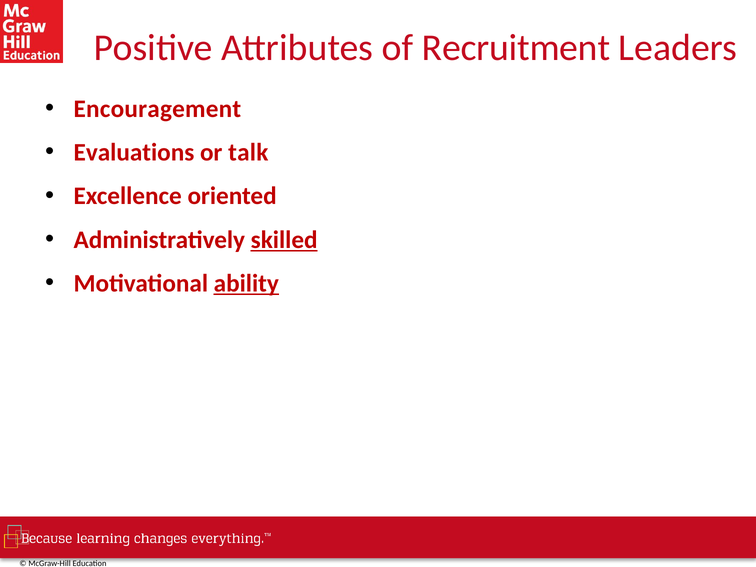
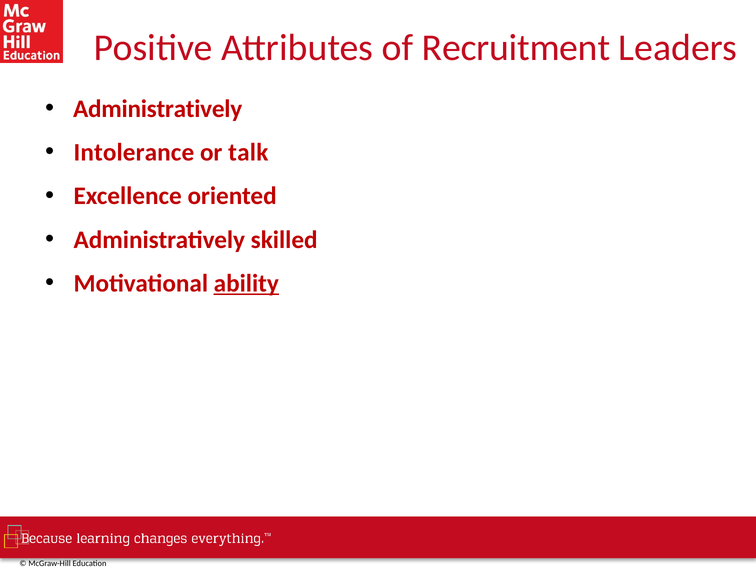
Encouragement at (157, 109): Encouragement -> Administratively
Evaluations: Evaluations -> Intolerance
skilled underline: present -> none
